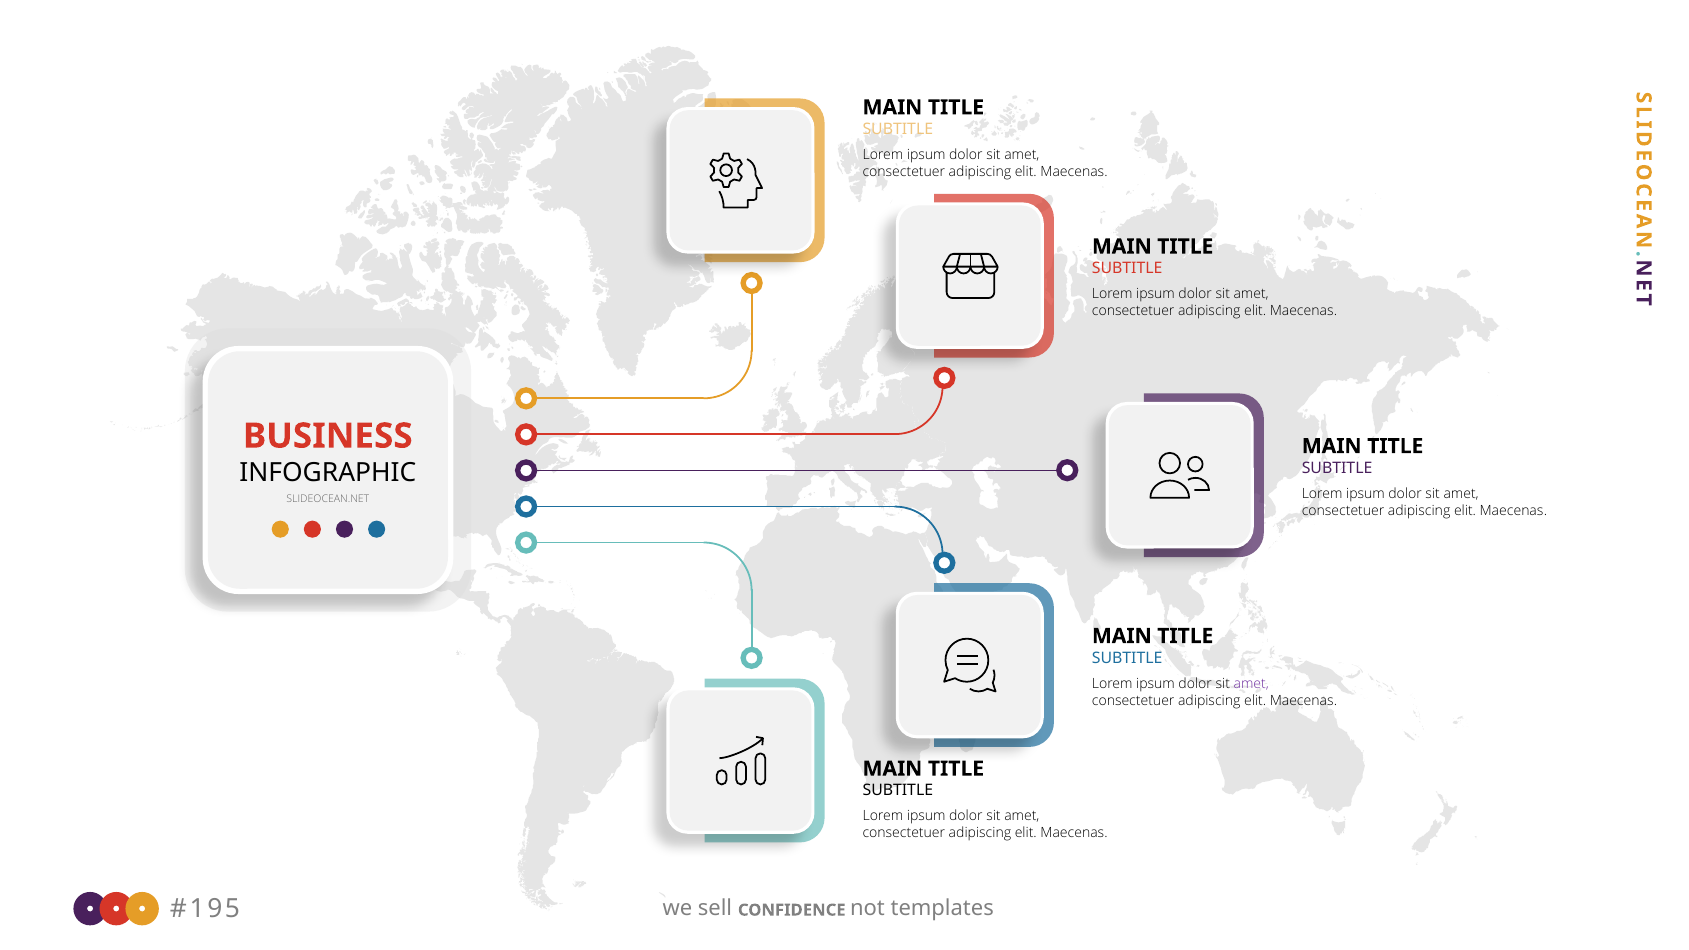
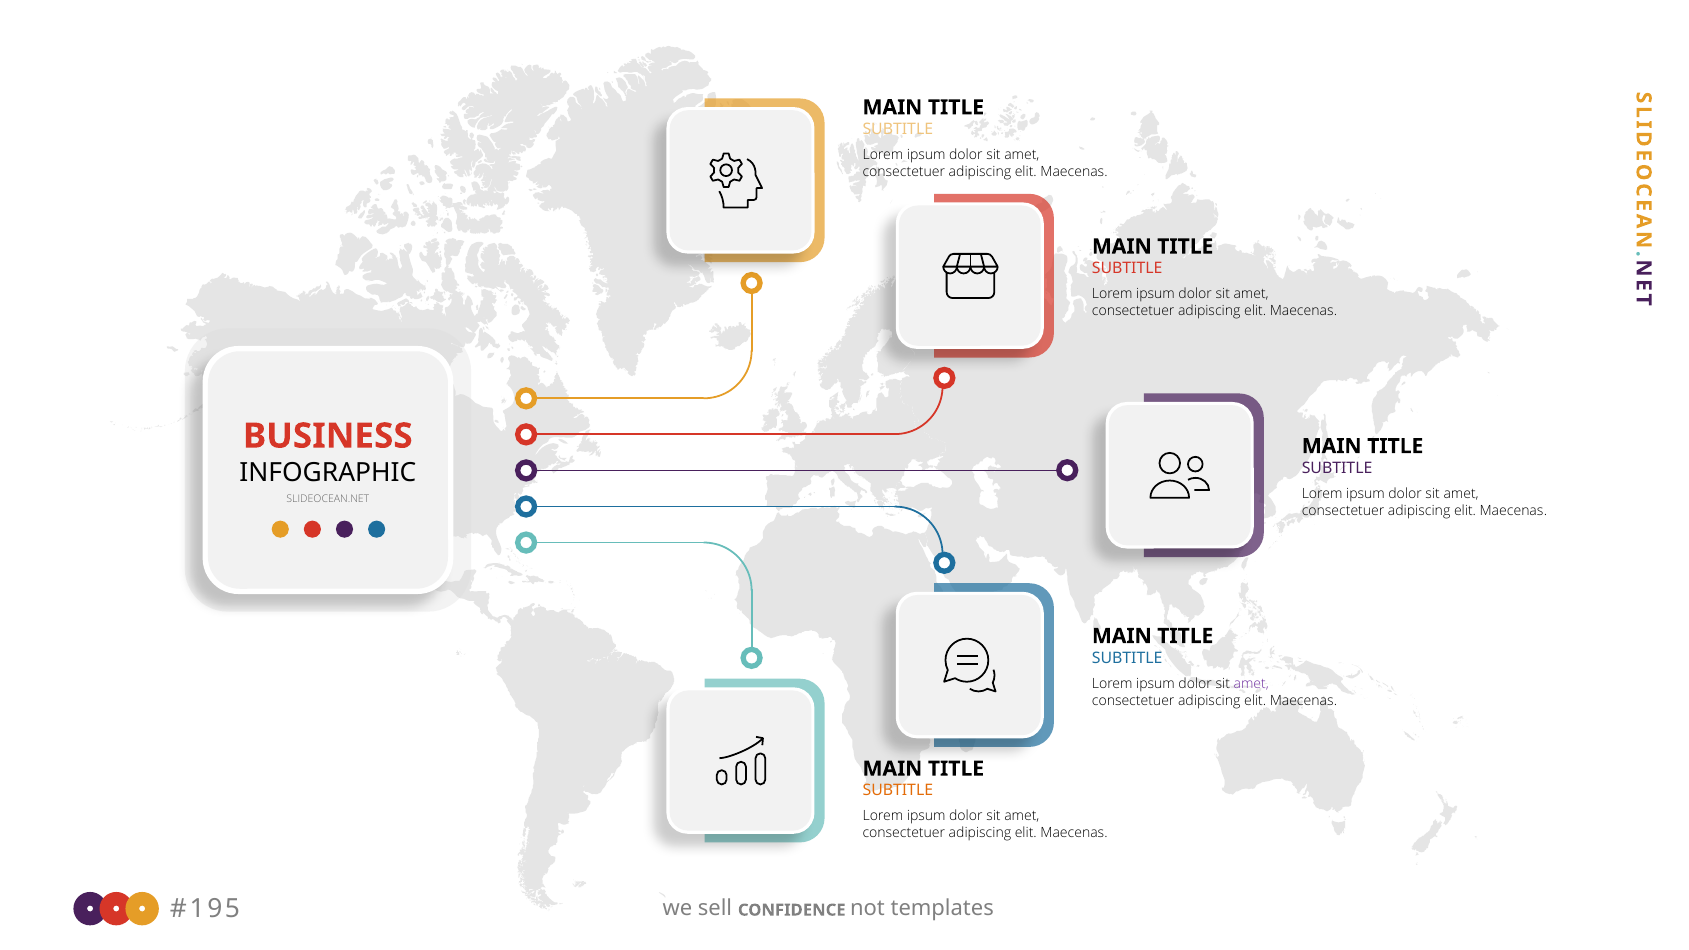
SUBTITLE at (898, 791) colour: black -> orange
